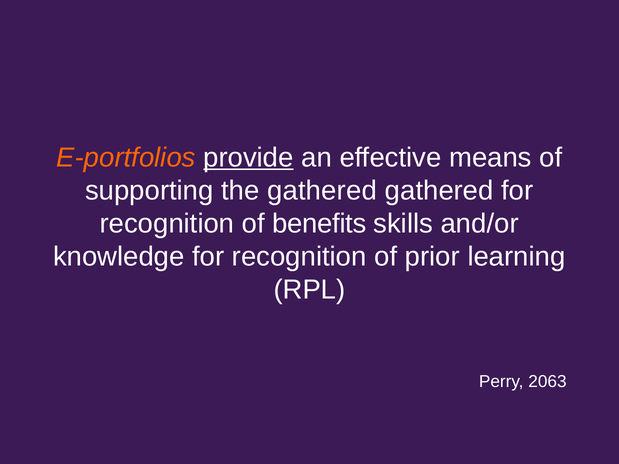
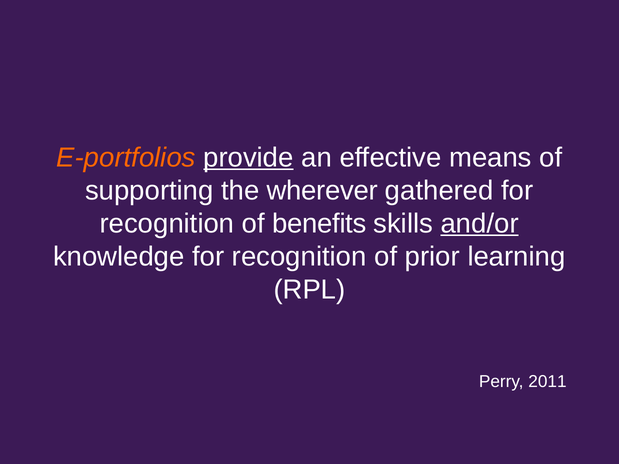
the gathered: gathered -> wherever
and/or underline: none -> present
2063: 2063 -> 2011
